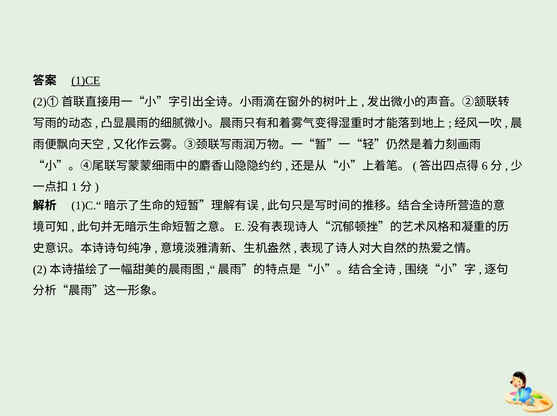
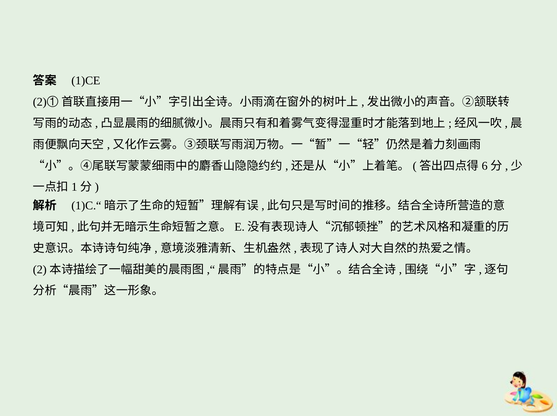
1)CE underline: present -> none
